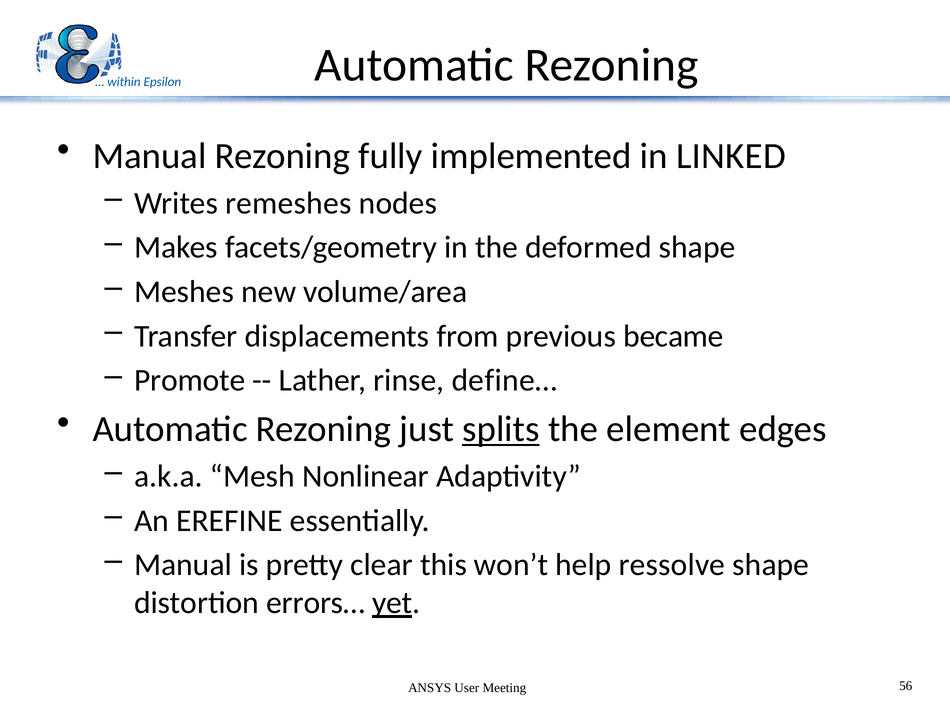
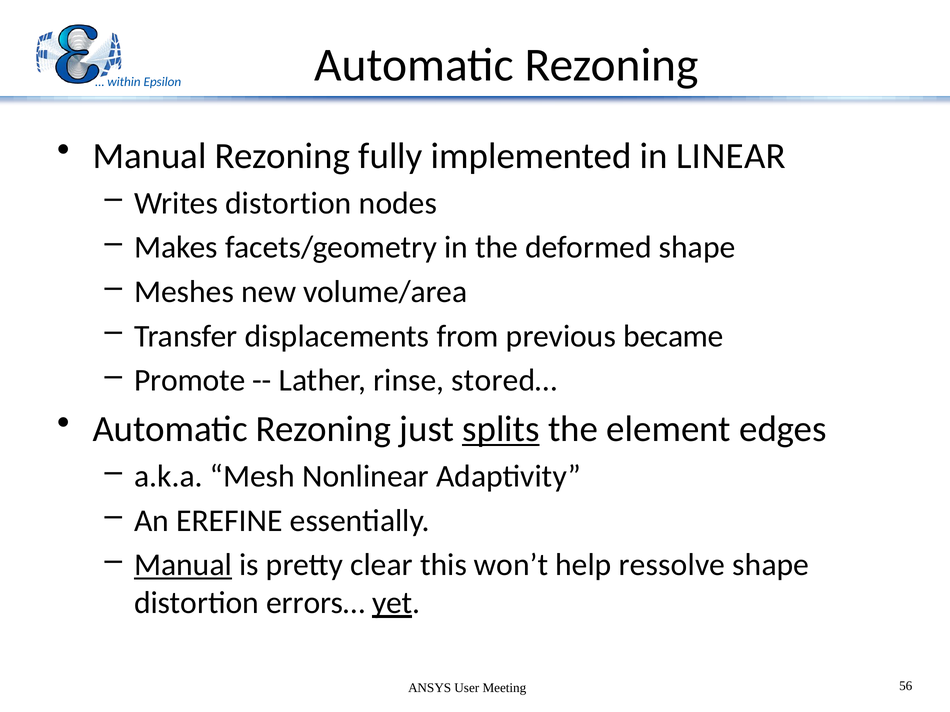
LINKED: LINKED -> LINEAR
Writes remeshes: remeshes -> distortion
define…: define… -> stored…
Manual at (183, 565) underline: none -> present
